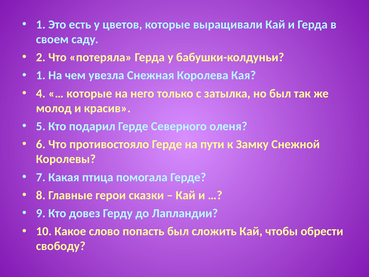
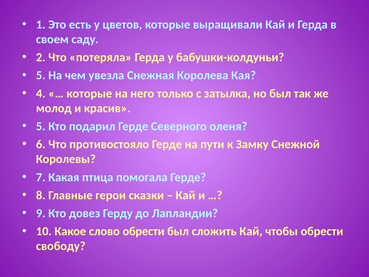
1 at (41, 75): 1 -> 5
слово попасть: попасть -> обрести
